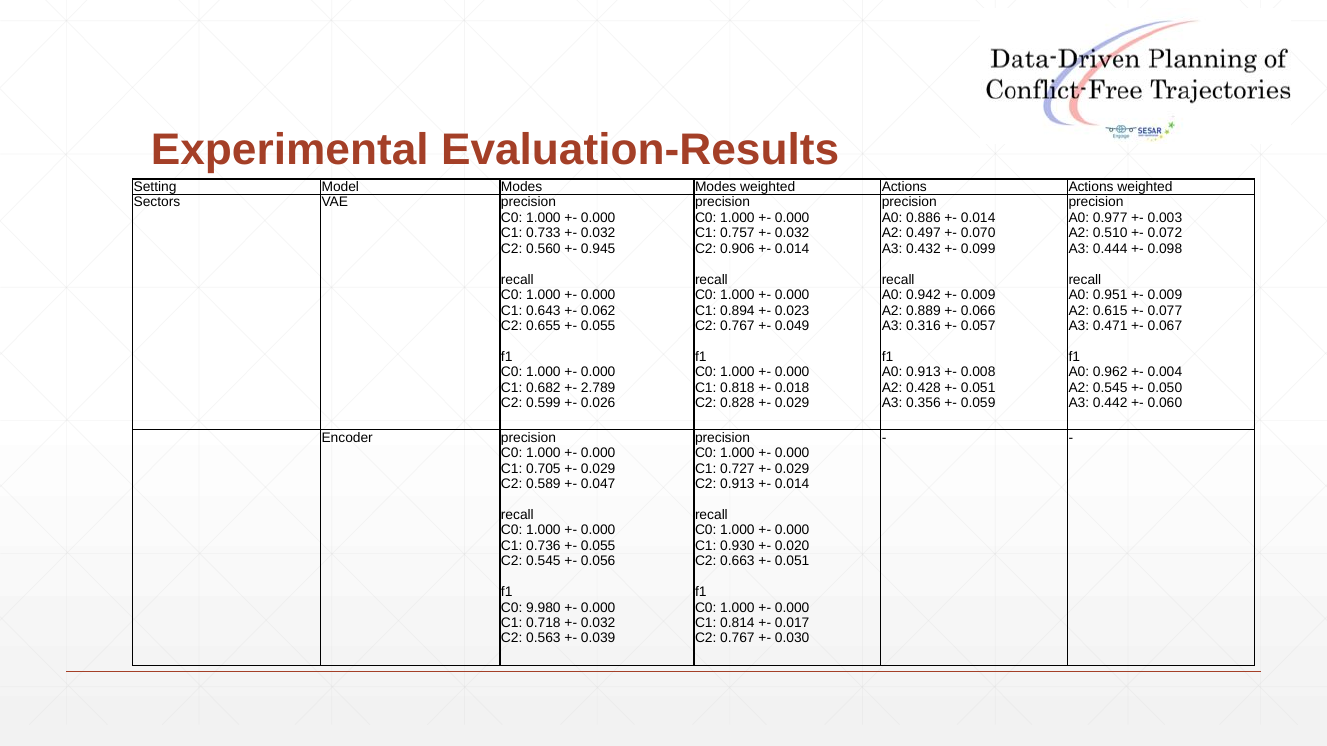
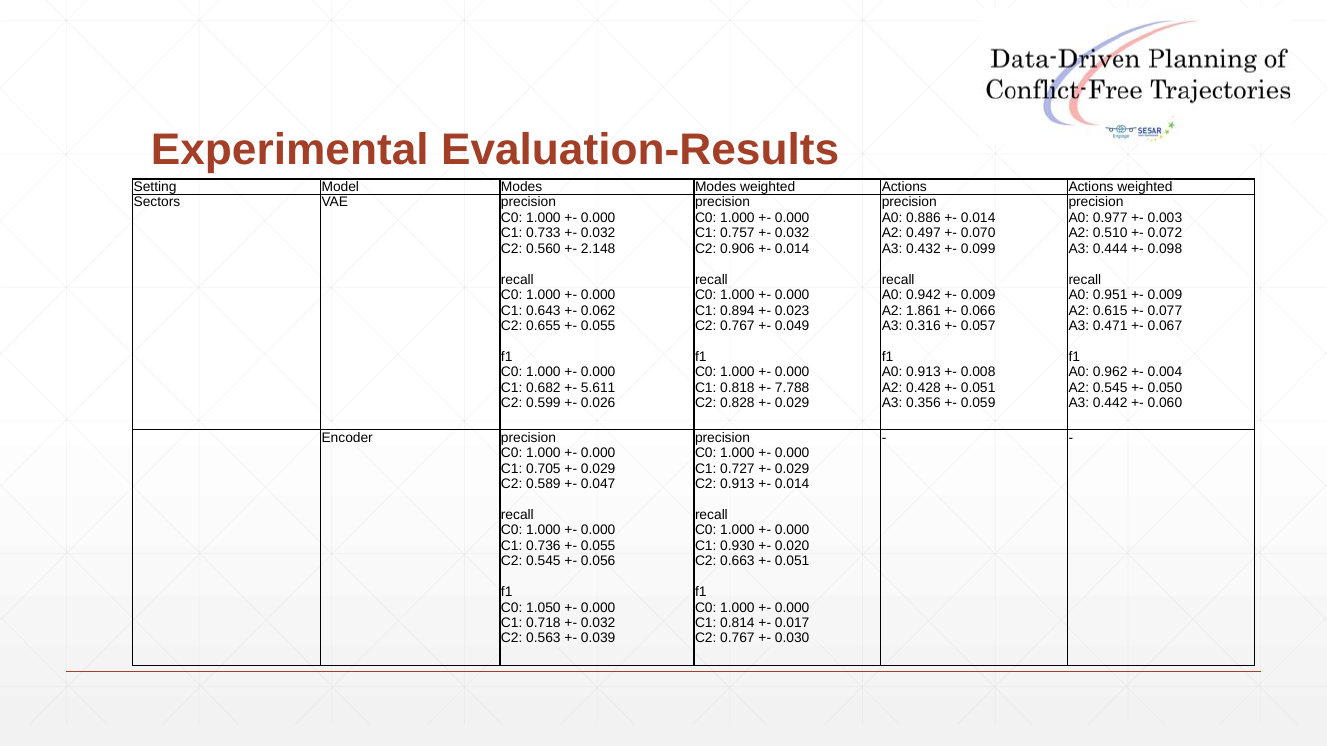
0.945: 0.945 -> 2.148
0.889: 0.889 -> 1.861
2.789: 2.789 -> 5.611
0.018: 0.018 -> 7.788
9.980: 9.980 -> 1.050
